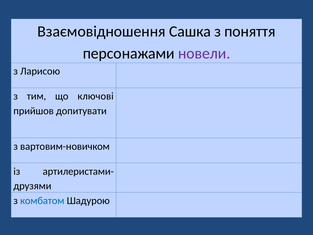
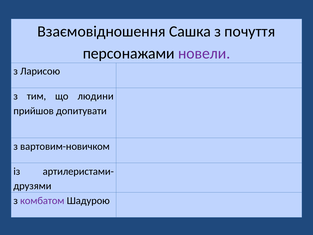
поняття: поняття -> почуття
ключові: ключові -> людини
комбатом colour: blue -> purple
